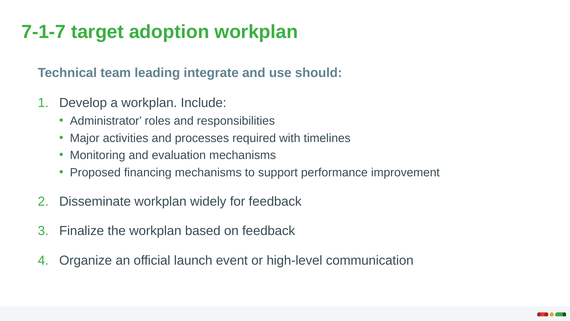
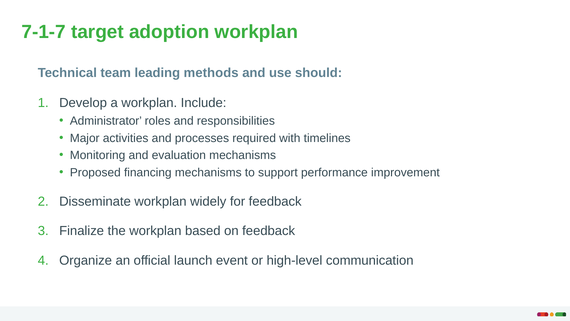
integrate: integrate -> methods
